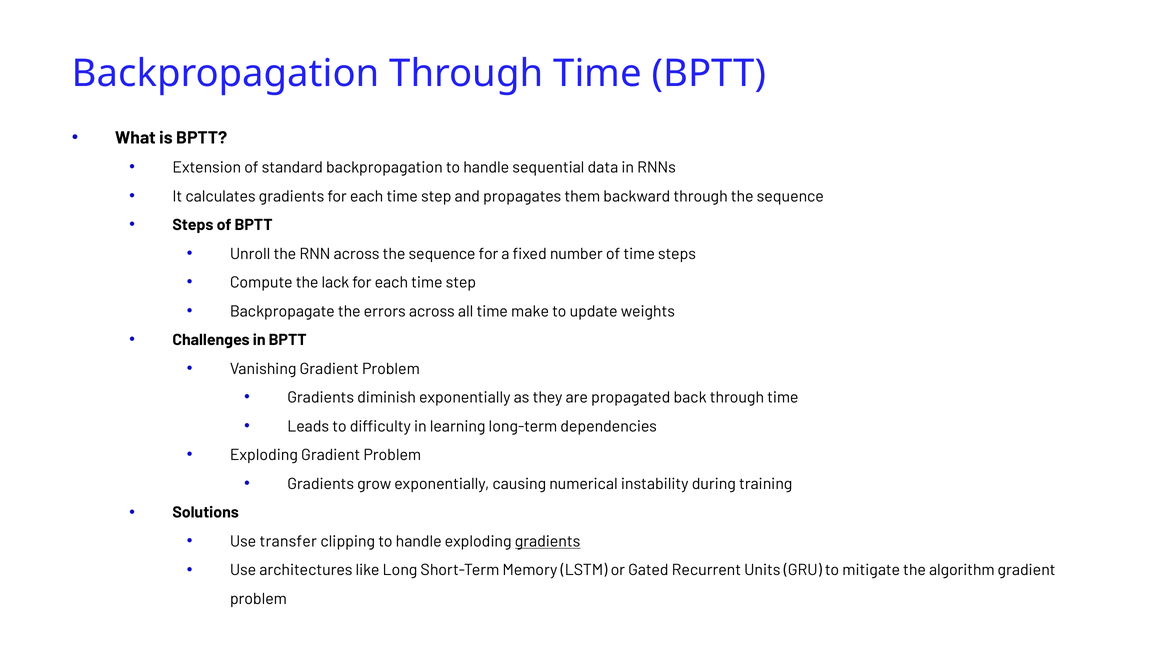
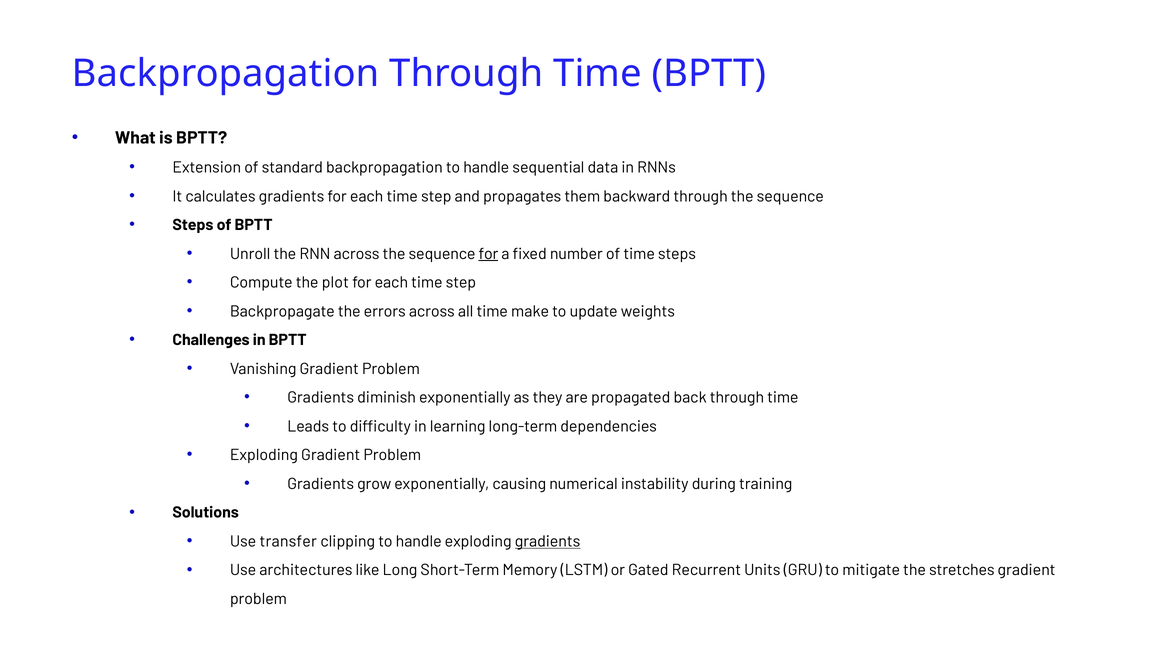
for at (488, 254) underline: none -> present
lack: lack -> plot
algorithm: algorithm -> stretches
